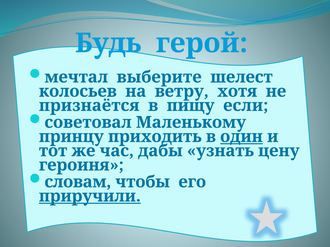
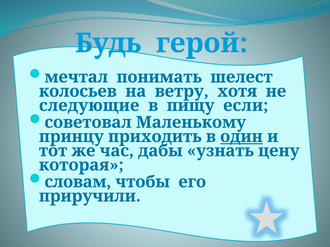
выберите: выберите -> понимать
признаётся: признаётся -> следующие
героиня: героиня -> которая
приручили underline: present -> none
